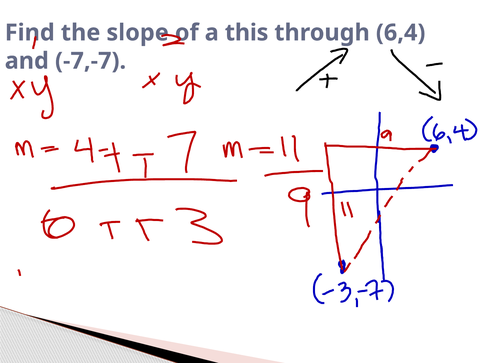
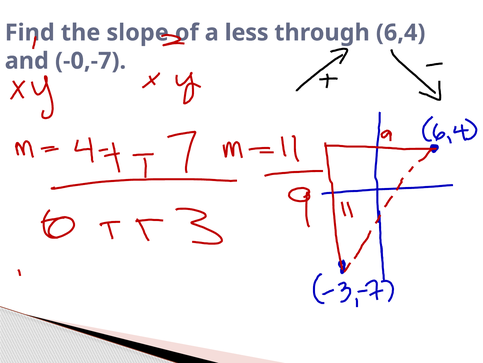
this: this -> less
-7,-7: -7,-7 -> -0,-7
